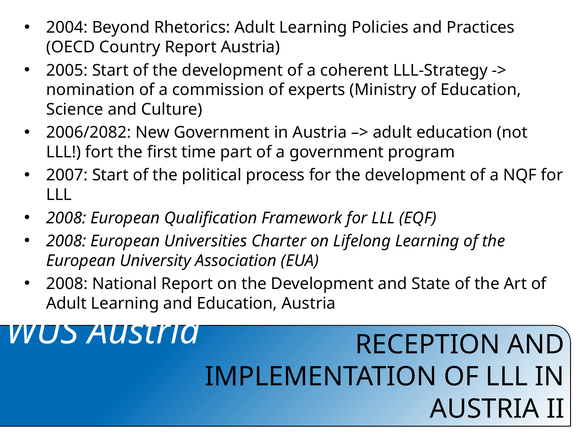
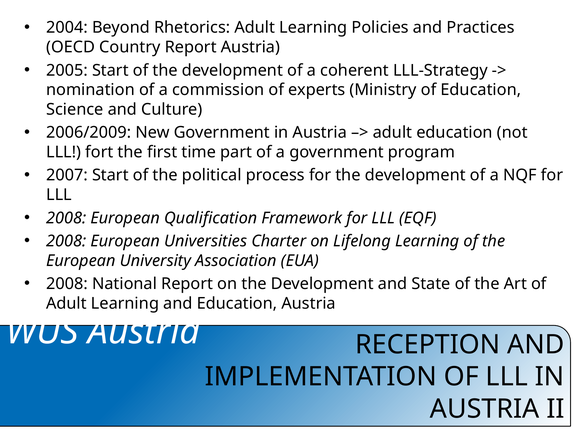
2006/2082: 2006/2082 -> 2006/2009
